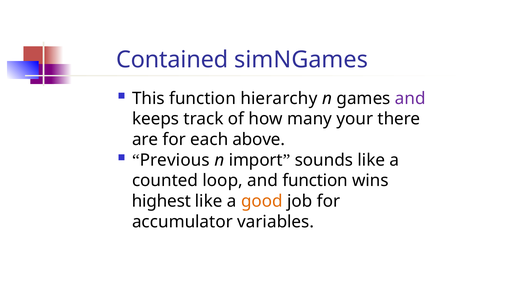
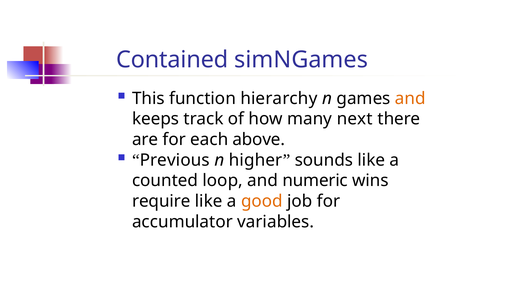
and at (410, 98) colour: purple -> orange
your: your -> next
import: import -> higher
and function: function -> numeric
highest: highest -> require
